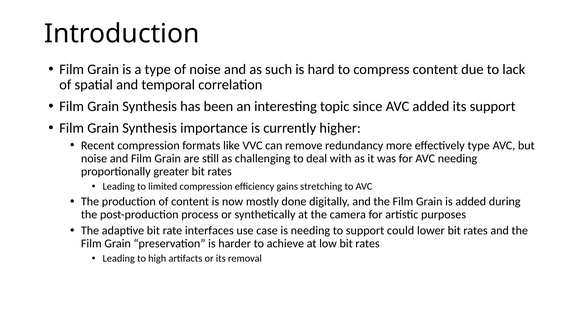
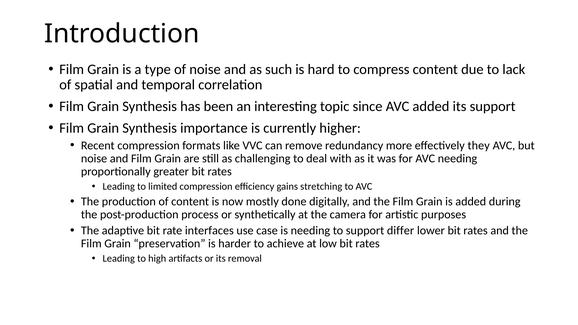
effectively type: type -> they
could: could -> differ
